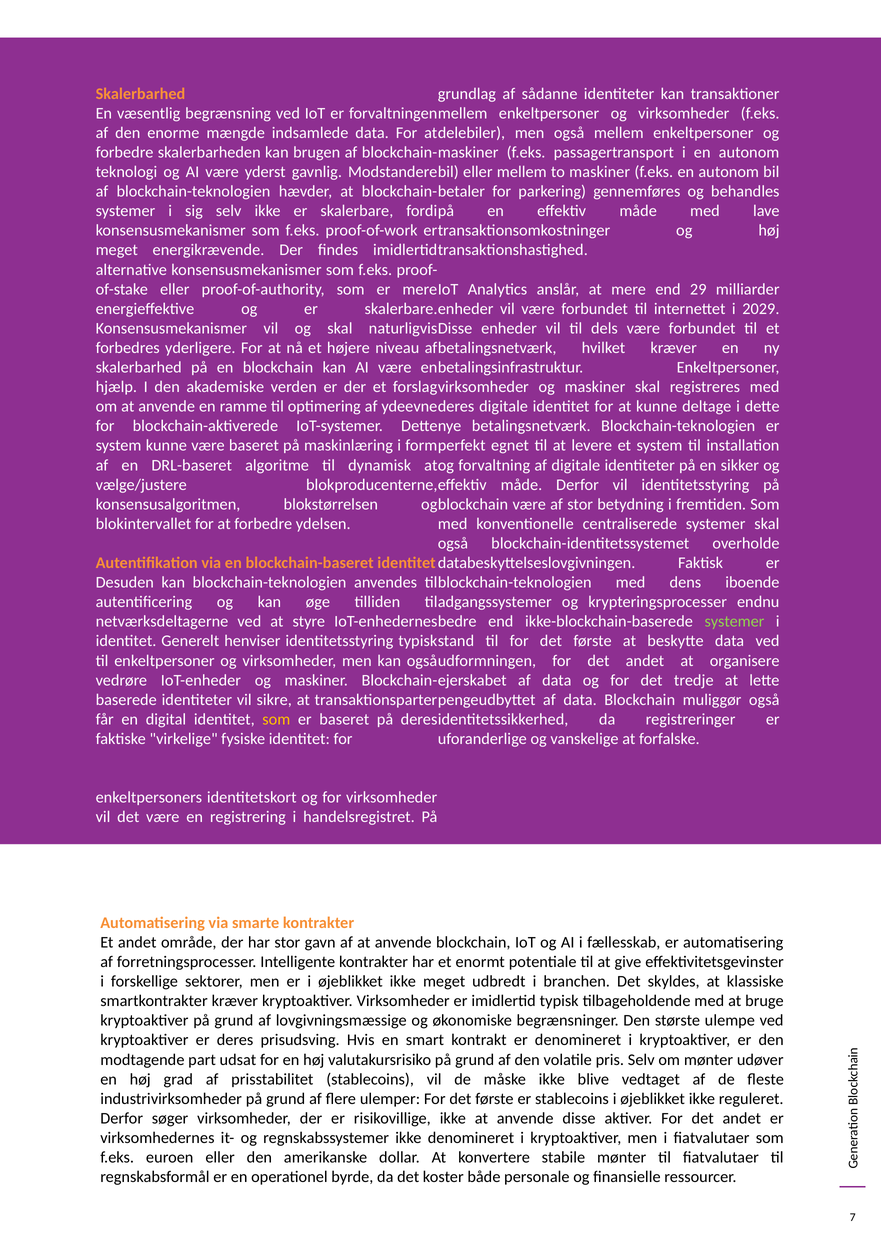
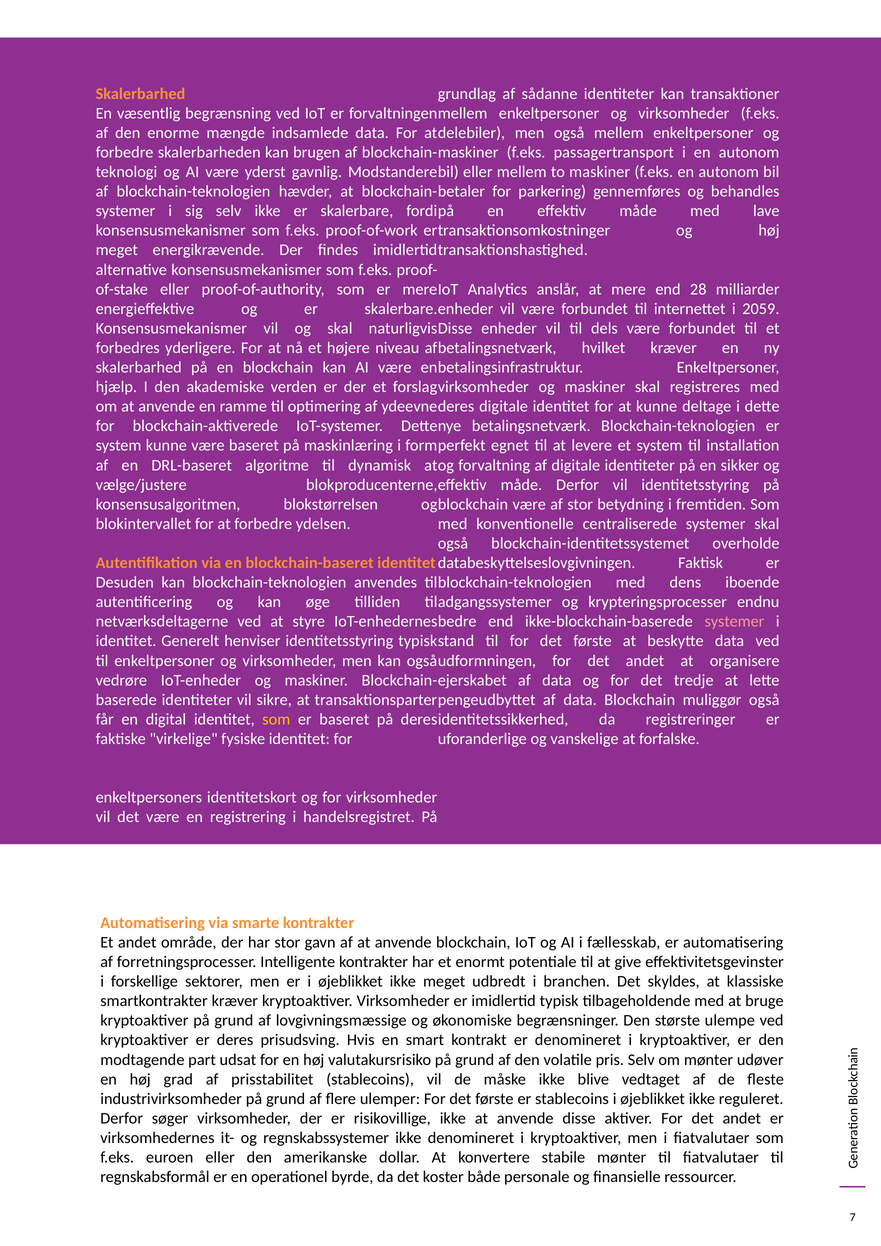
29: 29 -> 28
2029: 2029 -> 2059
systemer at (734, 622) colour: light green -> pink
